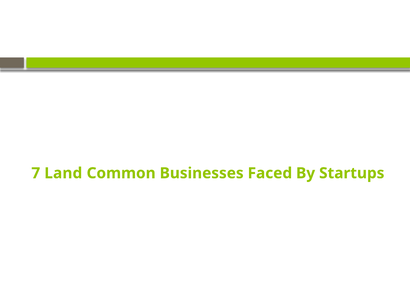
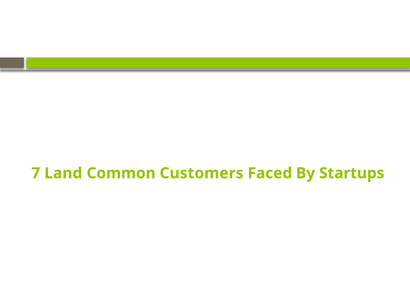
Businesses: Businesses -> Customers
